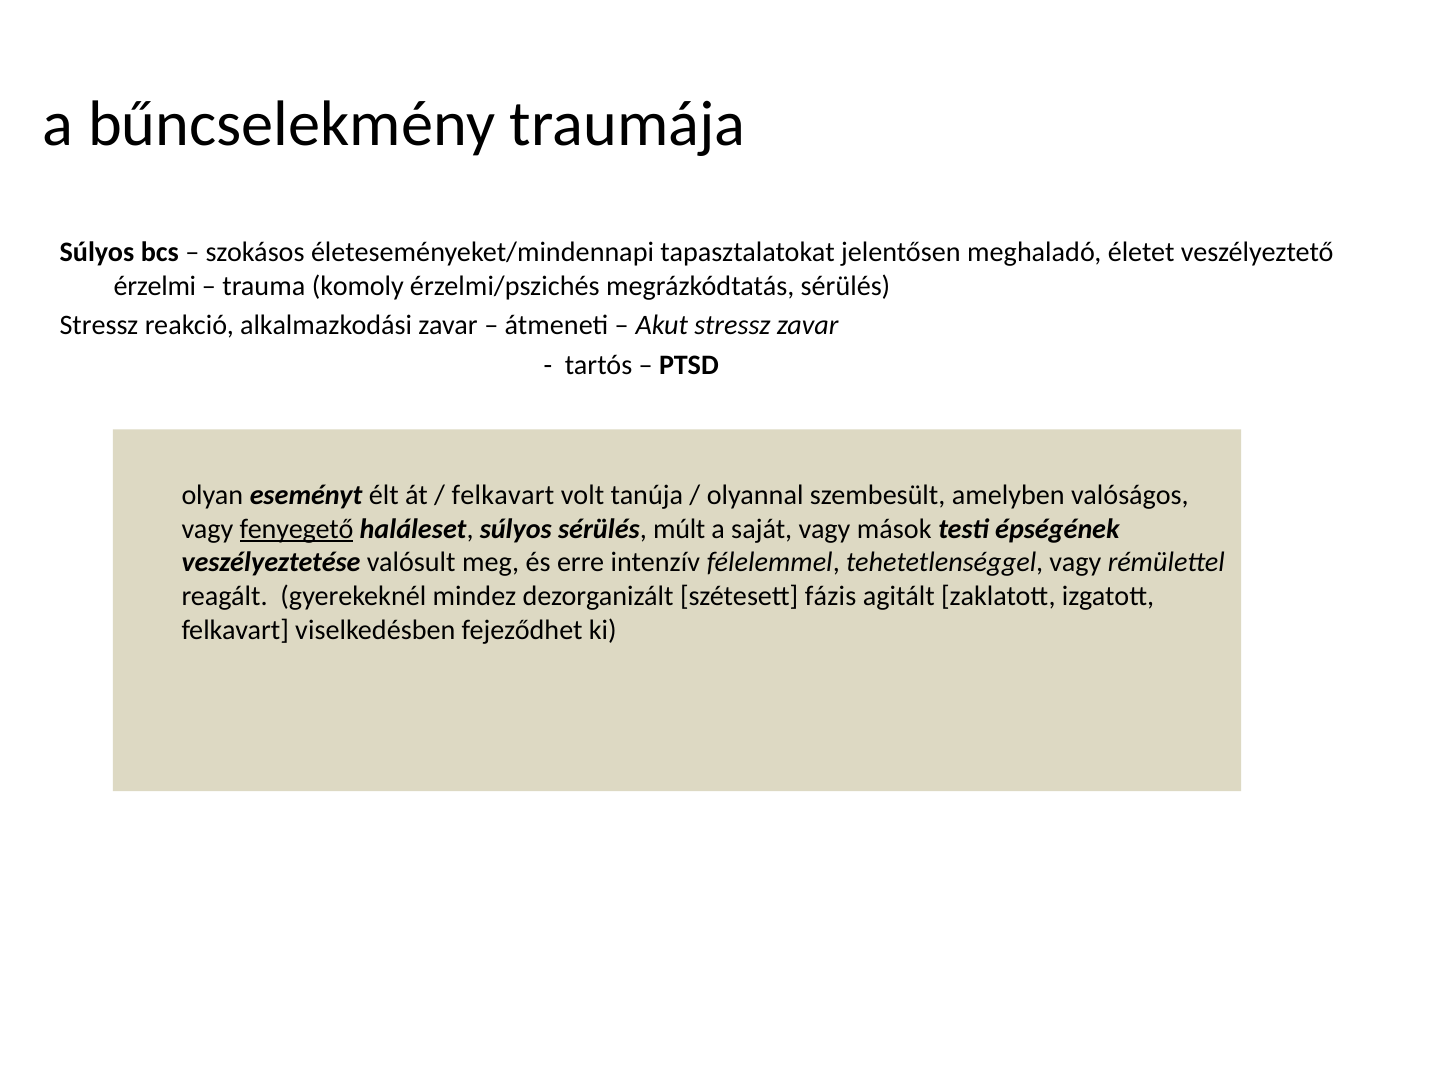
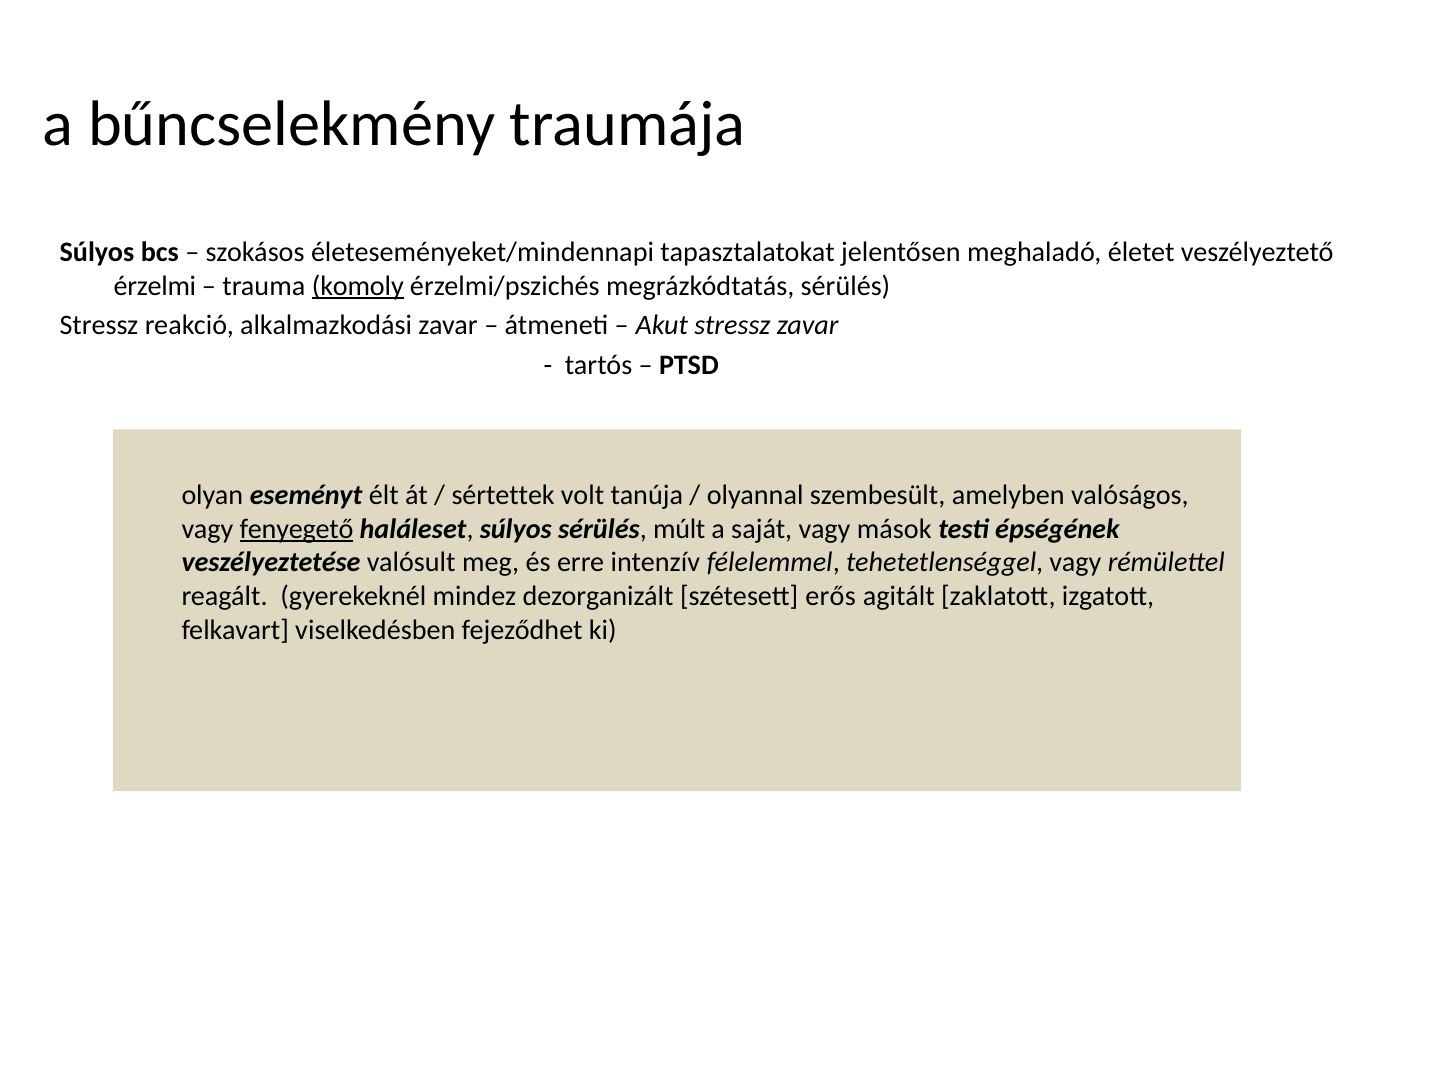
komoly underline: none -> present
felkavart at (503, 495): felkavart -> sértettek
fázis: fázis -> erős
